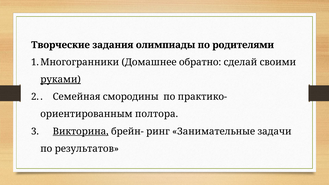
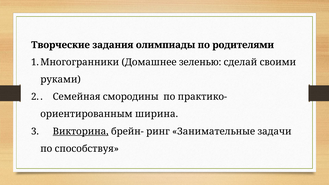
обратно: обратно -> зеленью
руками underline: present -> none
полтора: полтора -> ширина
результатов: результатов -> способствуя
